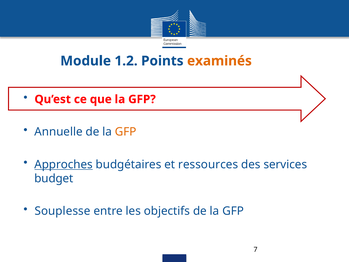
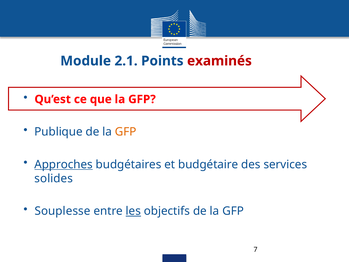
1.2: 1.2 -> 2.1
examinés colour: orange -> red
Annuelle: Annuelle -> Publique
ressources: ressources -> budgétaire
budget: budget -> solides
les underline: none -> present
